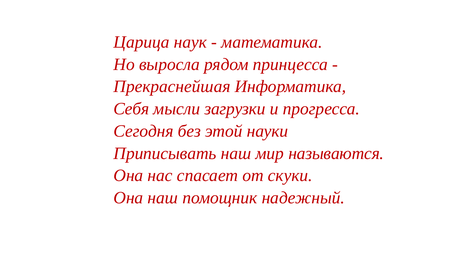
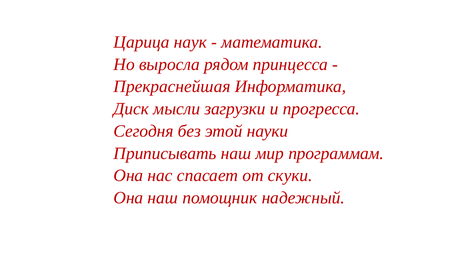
Себя: Себя -> Диск
называются: называются -> программам
